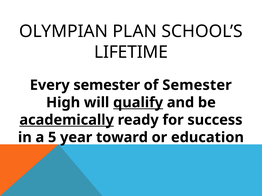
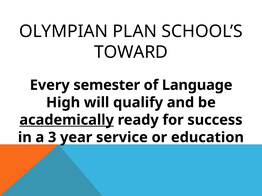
LIFETIME: LIFETIME -> TOWARD
of Semester: Semester -> Language
qualify underline: present -> none
5: 5 -> 3
toward: toward -> service
